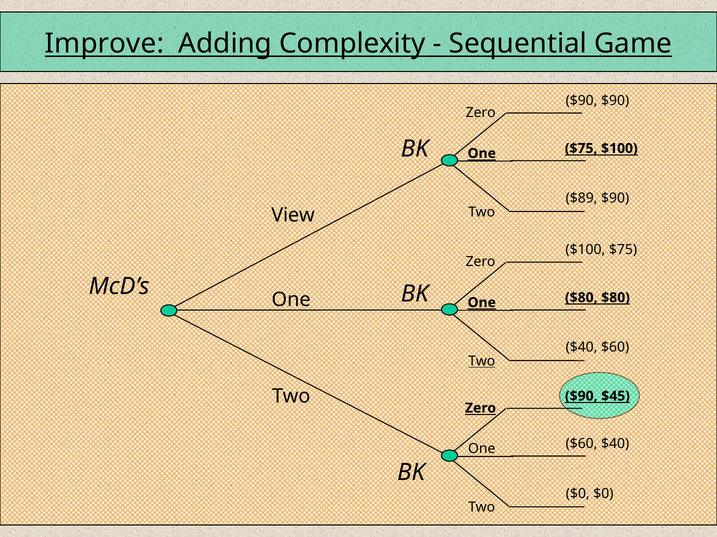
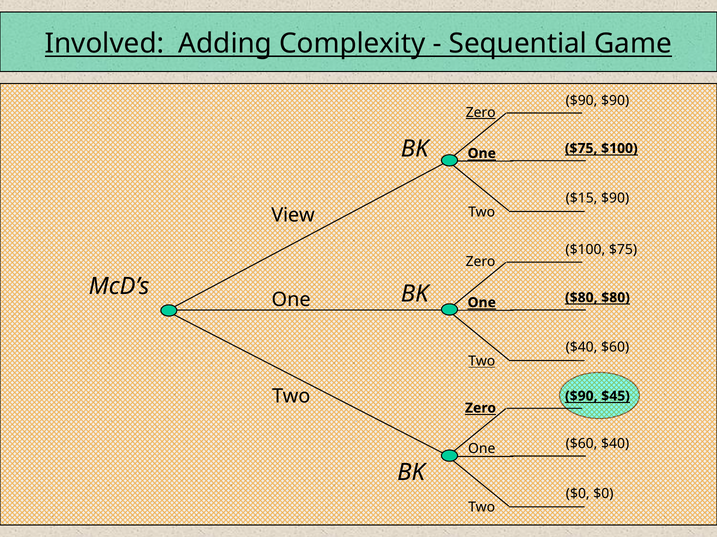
Improve: Improve -> Involved
Zero at (481, 113) underline: none -> present
$89: $89 -> $15
